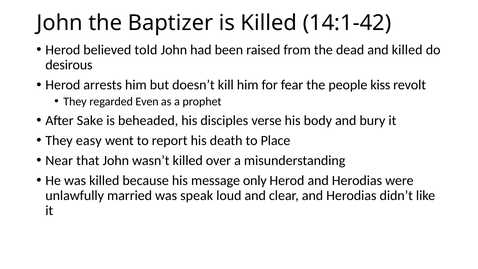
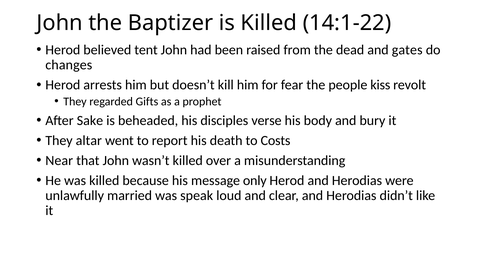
14:1-42: 14:1-42 -> 14:1-22
told: told -> tent
and killed: killed -> gates
desirous: desirous -> changes
Even: Even -> Gifts
easy: easy -> altar
Place: Place -> Costs
